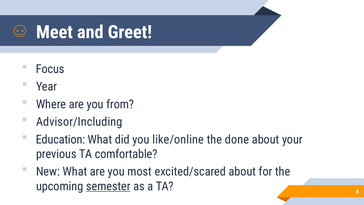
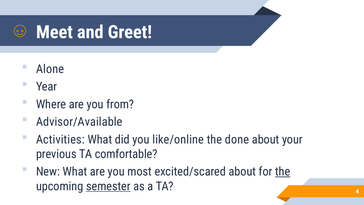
Focus: Focus -> Alone
Advisor/Including: Advisor/Including -> Advisor/Available
Education: Education -> Activities
the at (283, 171) underline: none -> present
